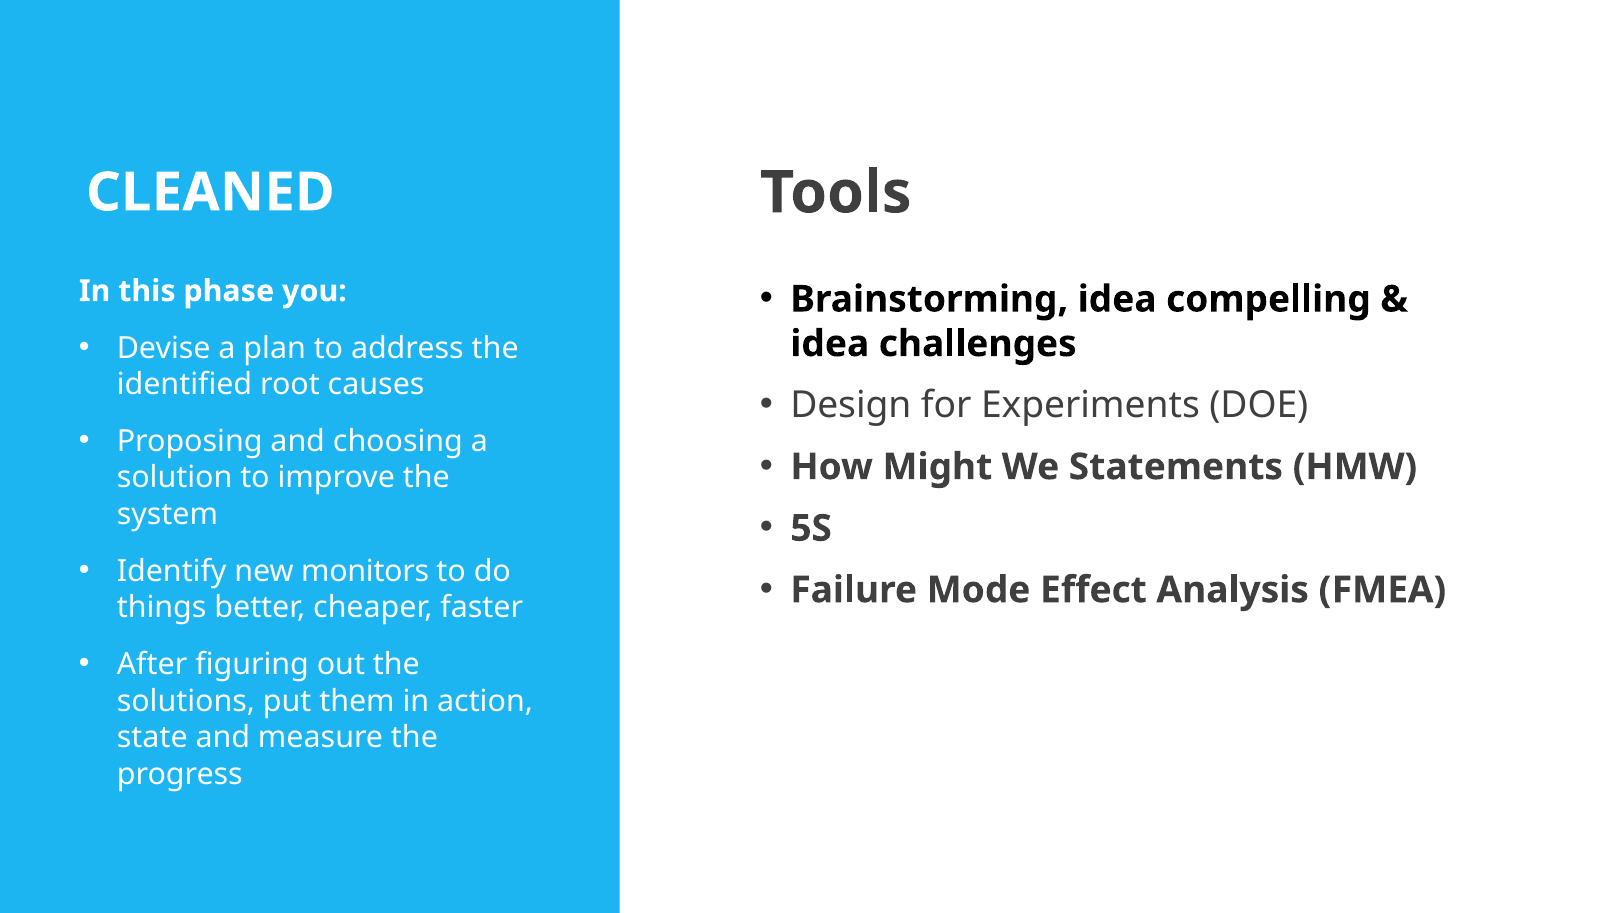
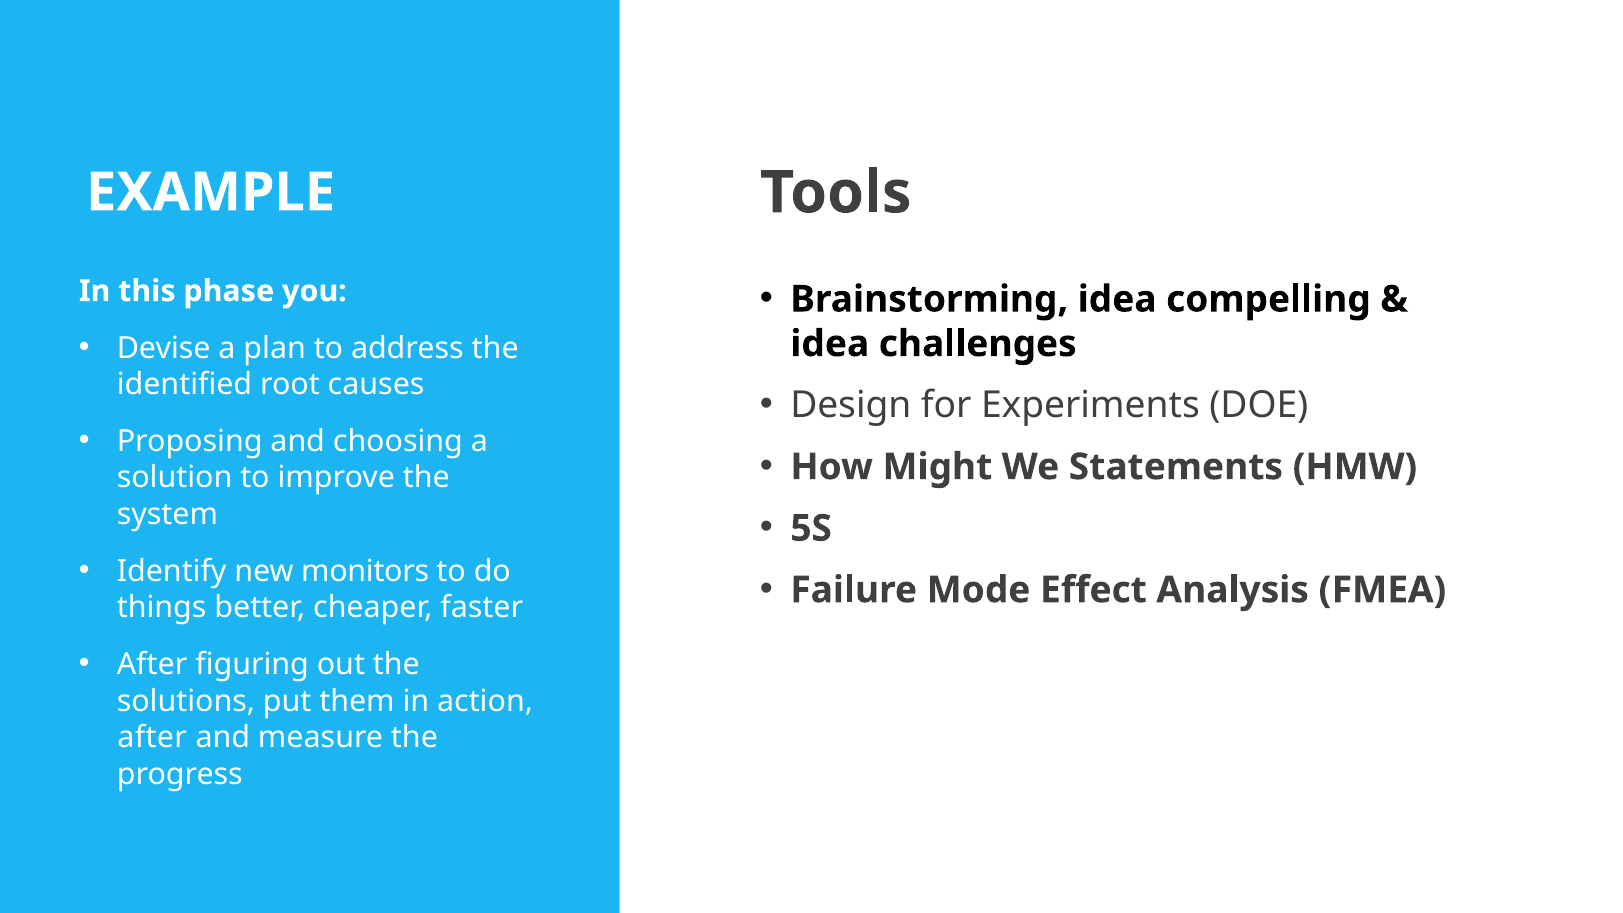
CLEANED: CLEANED -> EXAMPLE
state at (152, 738): state -> after
